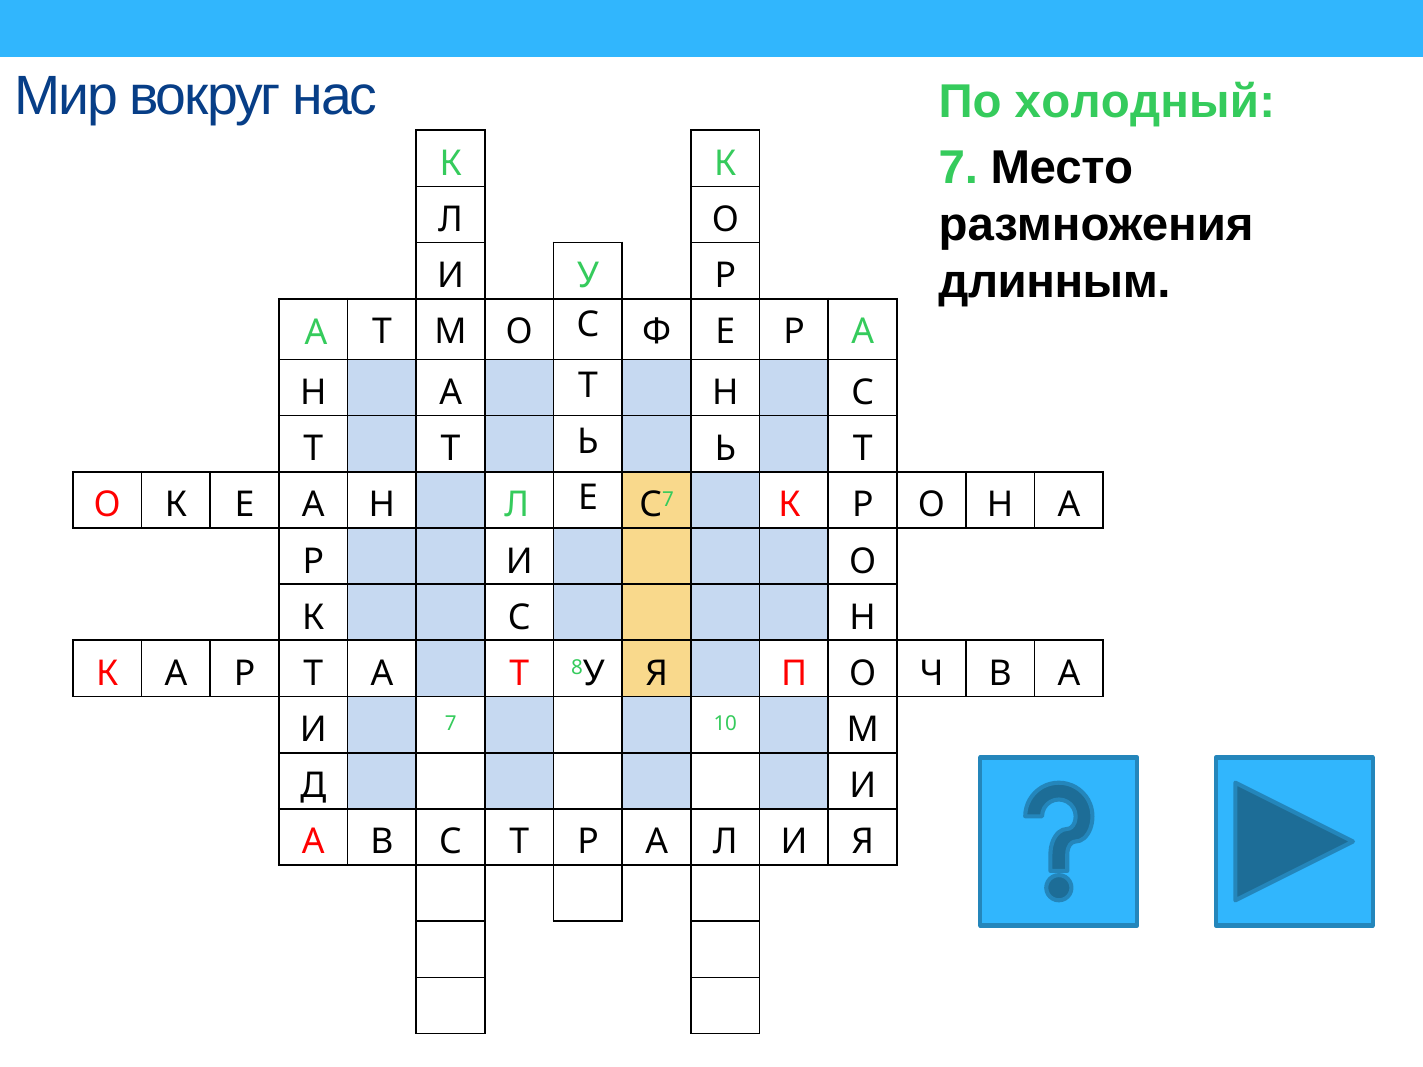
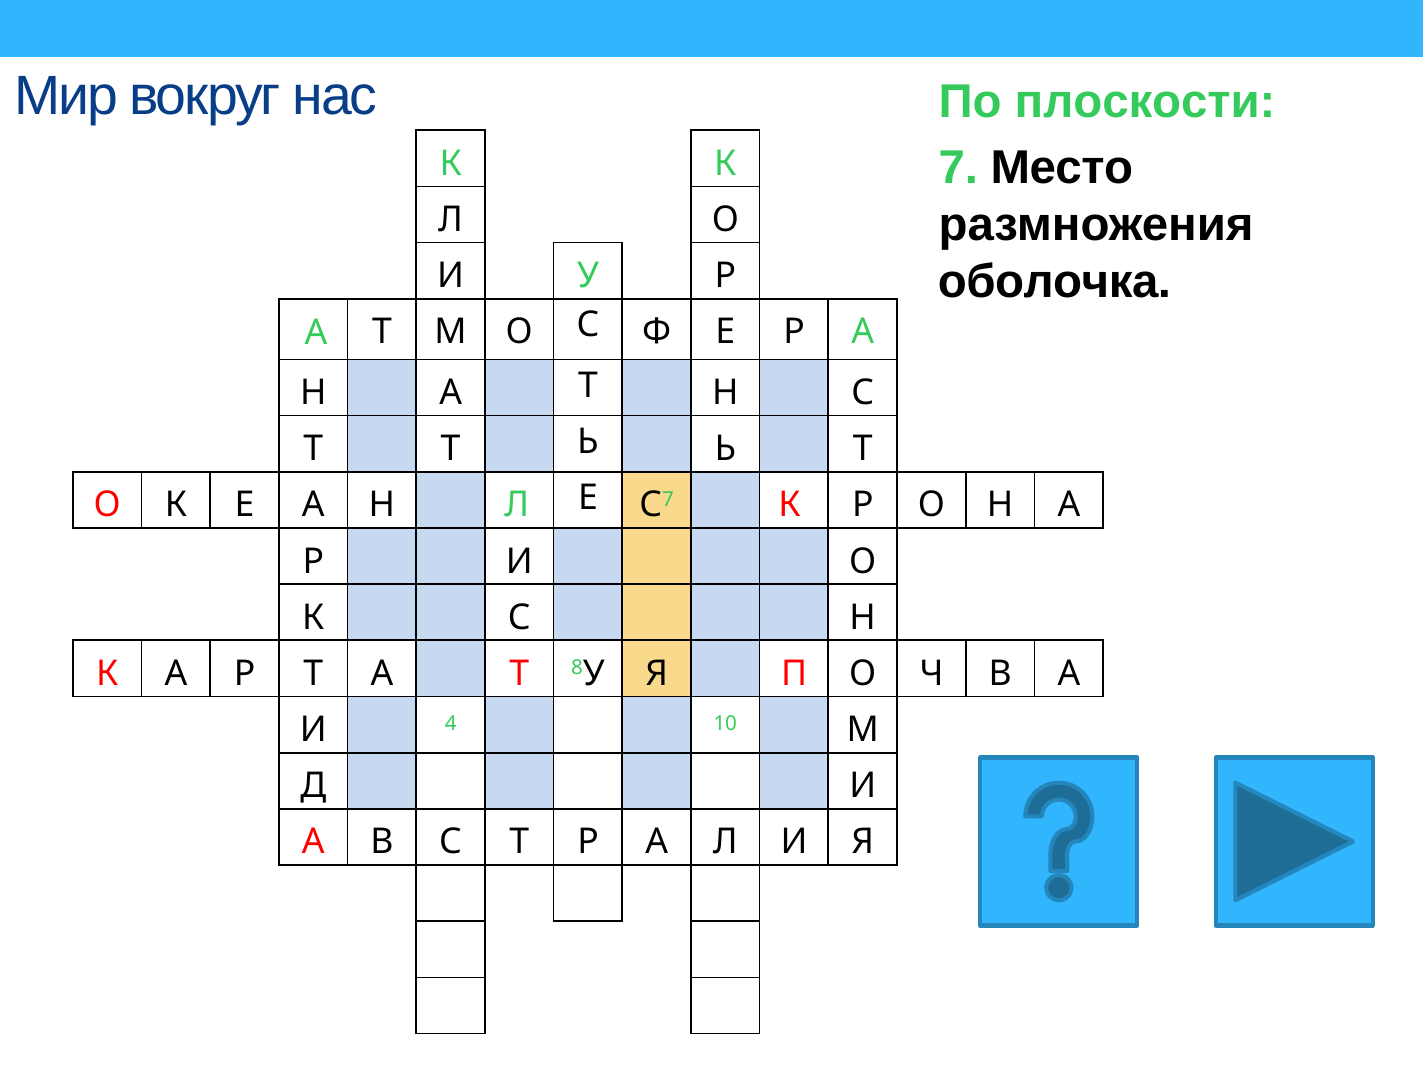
холодный: холодный -> плоскости
длинным: длинным -> оболочка
И 7: 7 -> 4
